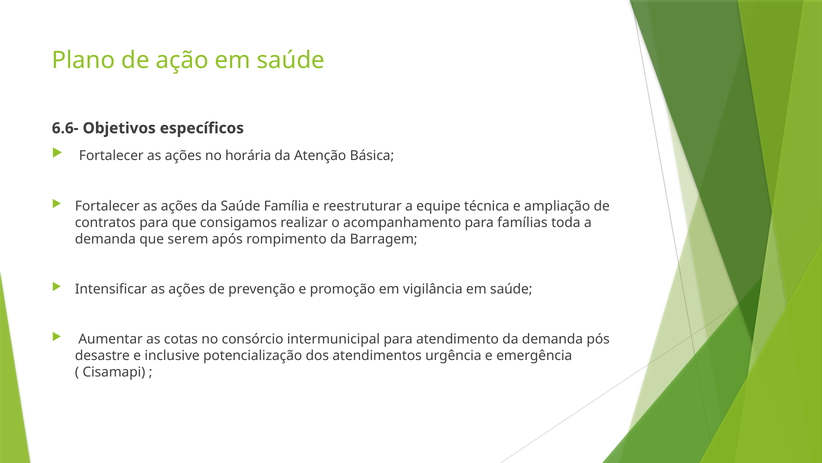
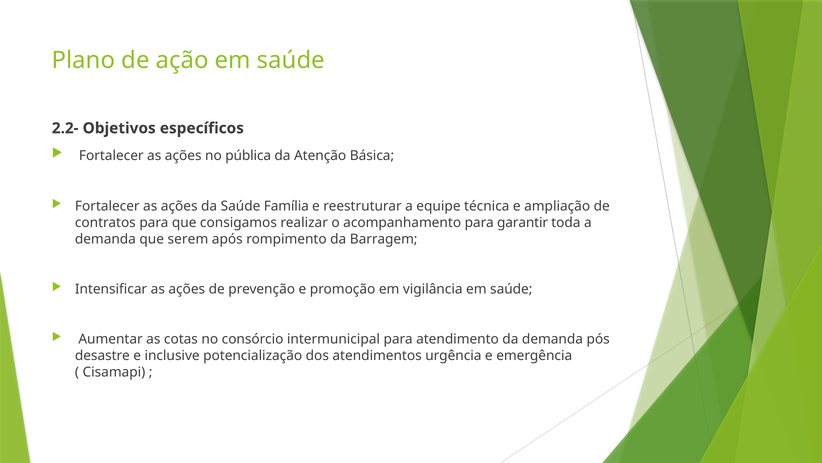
6.6-: 6.6- -> 2.2-
horária: horária -> pública
famílias: famílias -> garantir
